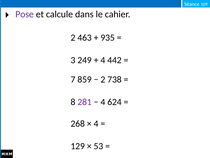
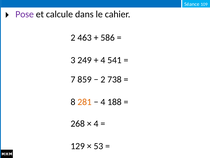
935: 935 -> 586
442: 442 -> 541
281 colour: purple -> orange
624: 624 -> 188
